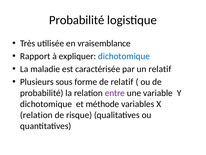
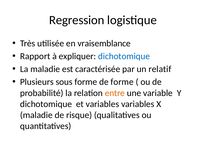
Probabilité at (77, 20): Probabilité -> Regression
de relatif: relatif -> forme
entre colour: purple -> orange
et méthode: méthode -> variables
relation at (36, 115): relation -> maladie
